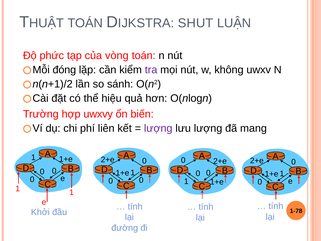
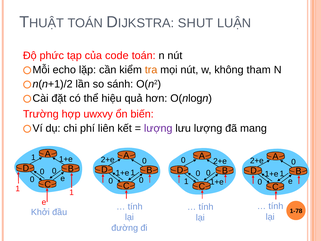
vòng: vòng -> code
đóng: đóng -> echo
tra colour: purple -> orange
uwxv: uwxv -> tham
